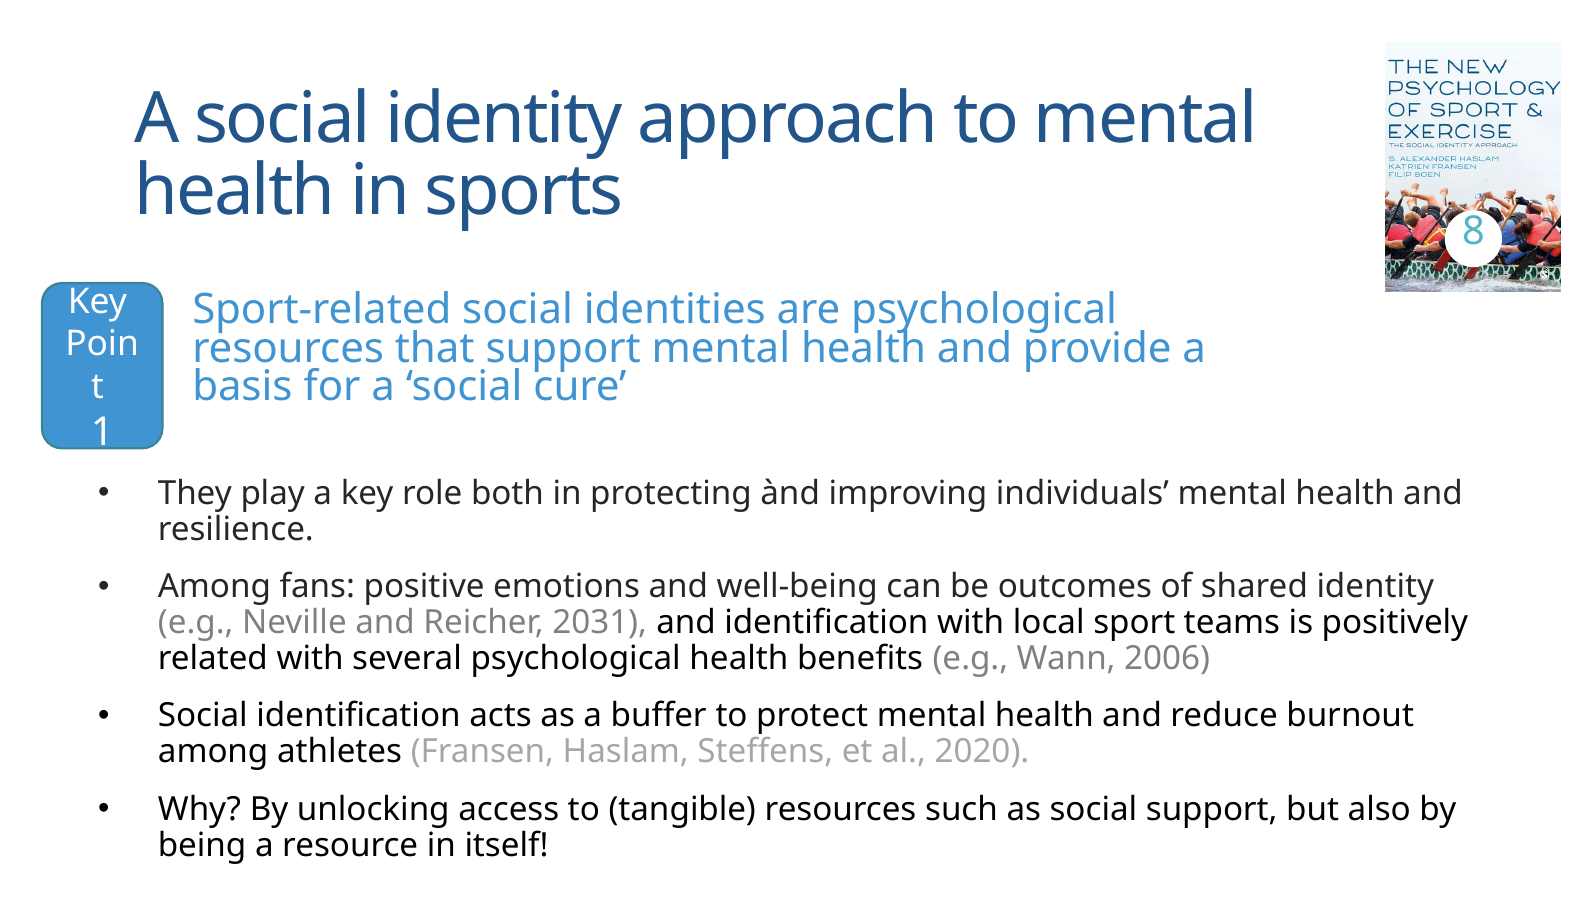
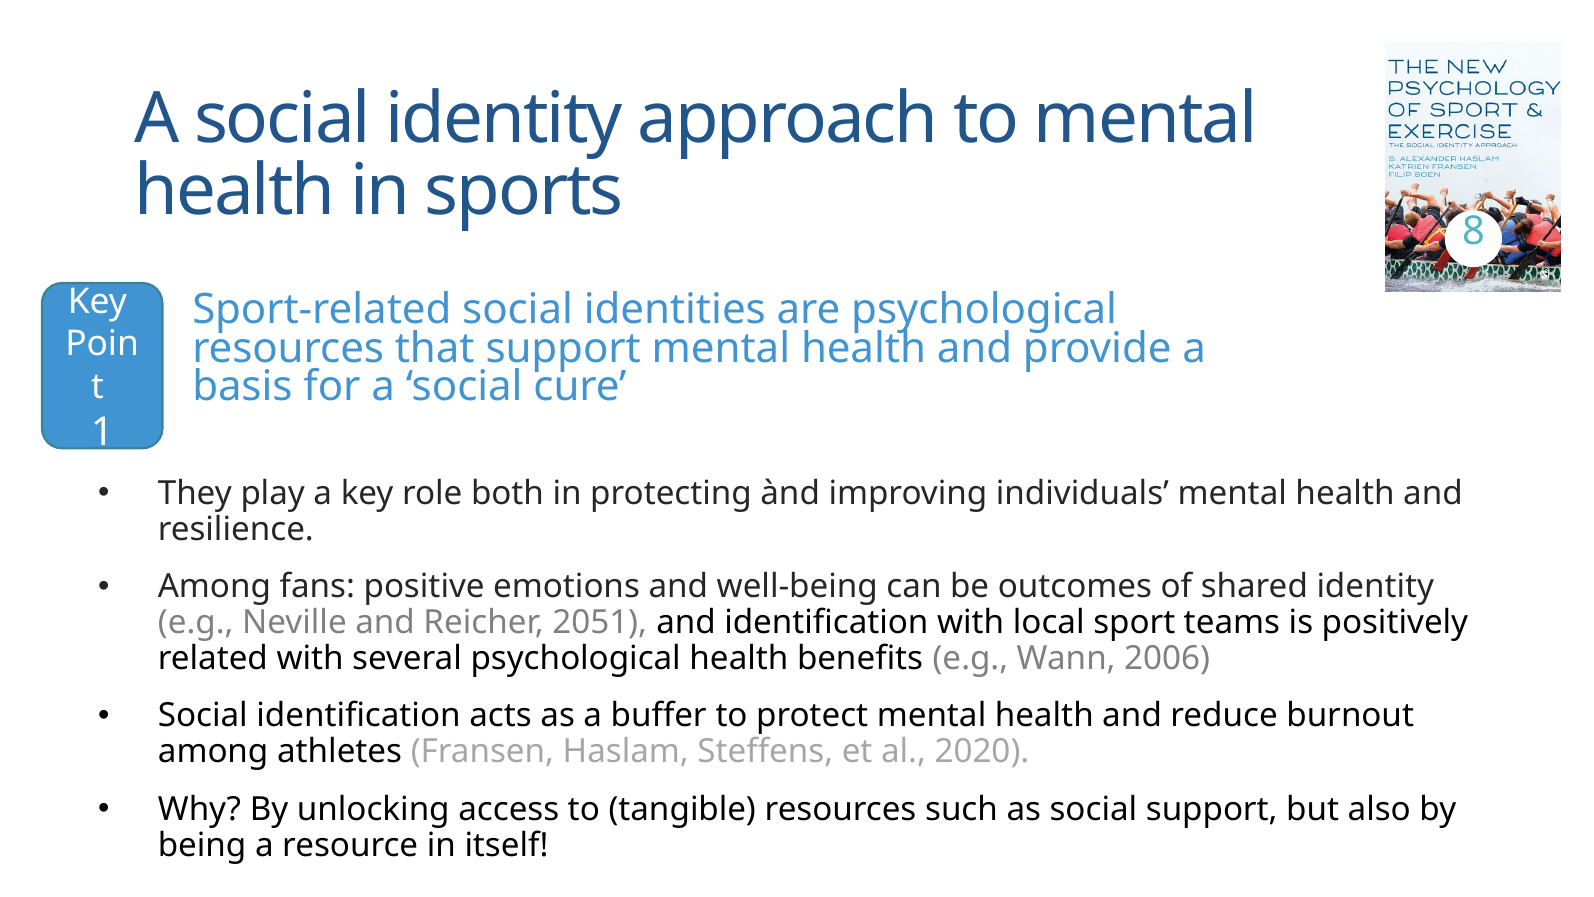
2031: 2031 -> 2051
